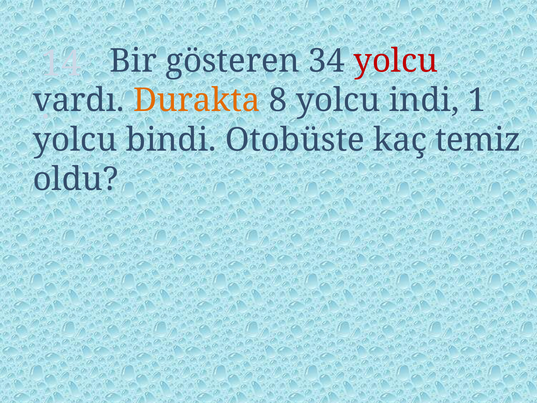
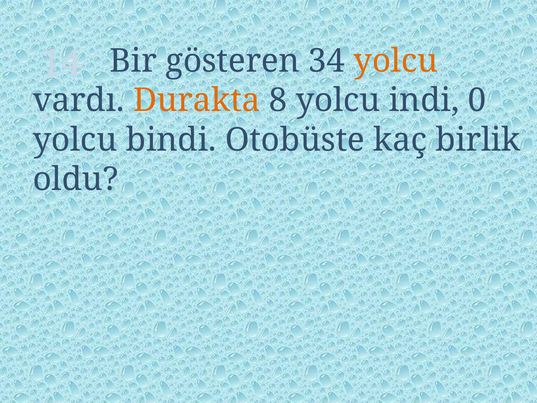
yolcu at (396, 61) colour: red -> orange
1: 1 -> 0
temiz: temiz -> birlik
